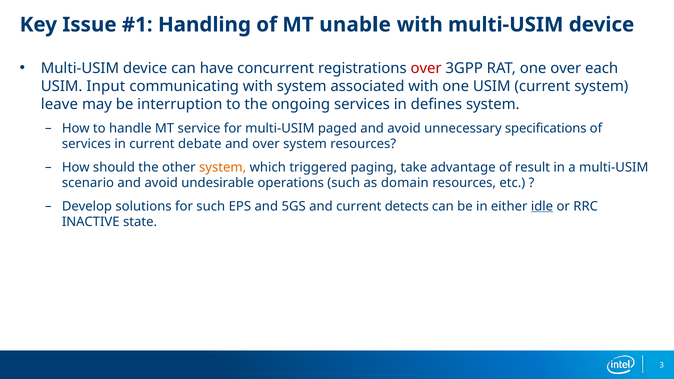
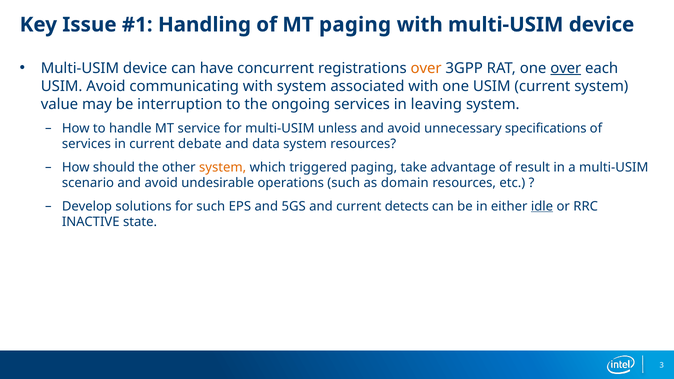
MT unable: unable -> paging
over at (426, 68) colour: red -> orange
over at (566, 68) underline: none -> present
USIM Input: Input -> Avoid
leave: leave -> value
defines: defines -> leaving
paged: paged -> unless
and over: over -> data
